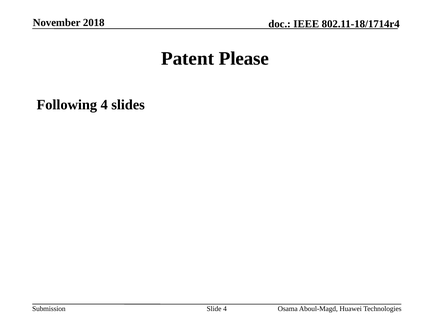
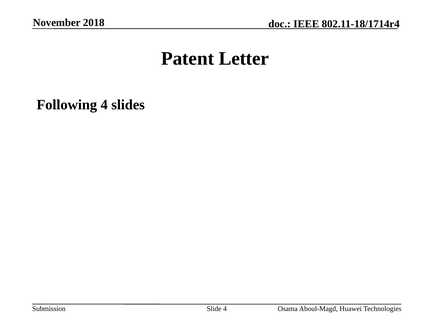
Please: Please -> Letter
